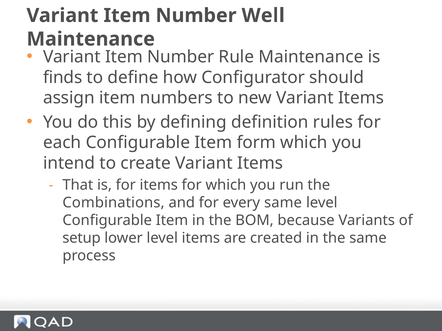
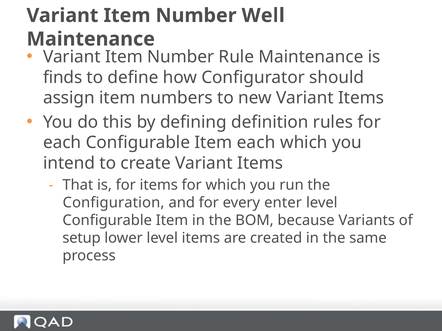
Item form: form -> each
Combinations: Combinations -> Configuration
every same: same -> enter
